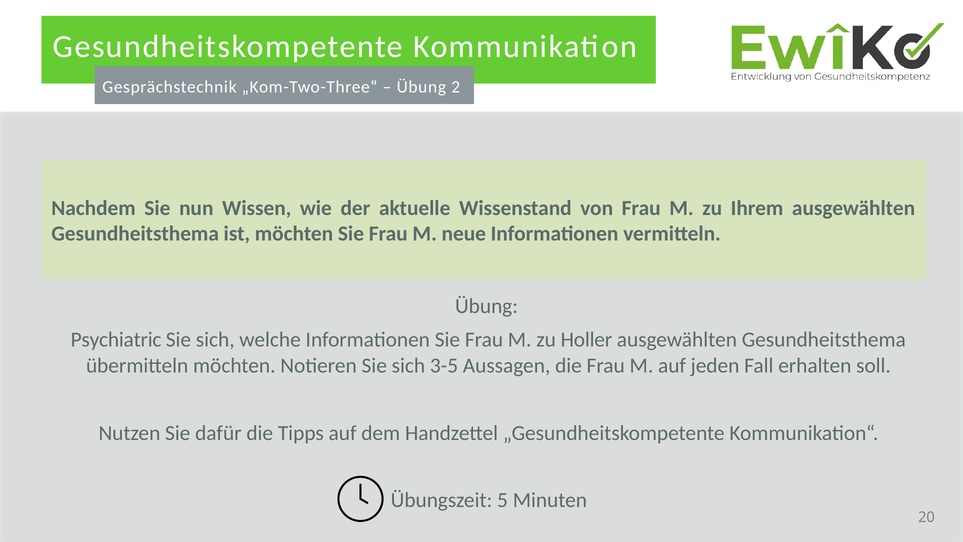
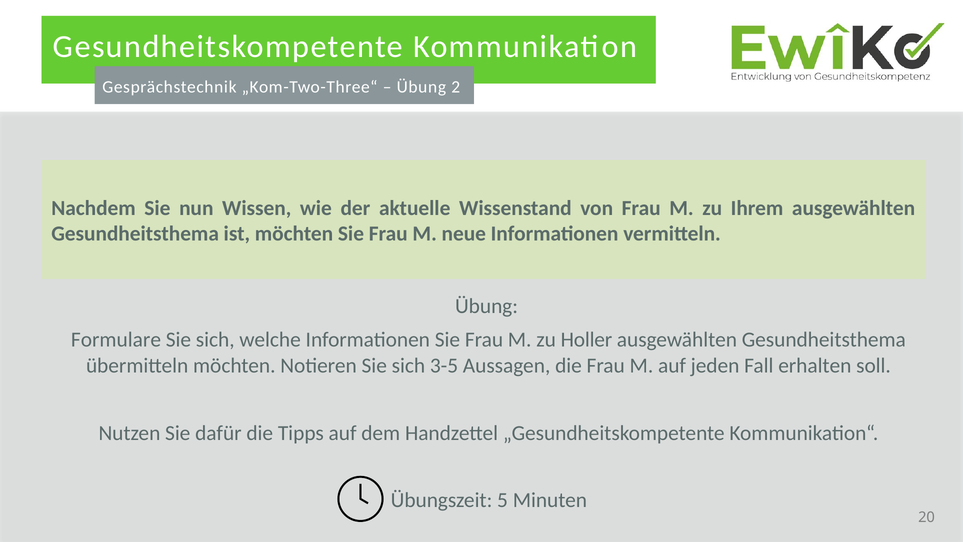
Psychiatric: Psychiatric -> Formulare
